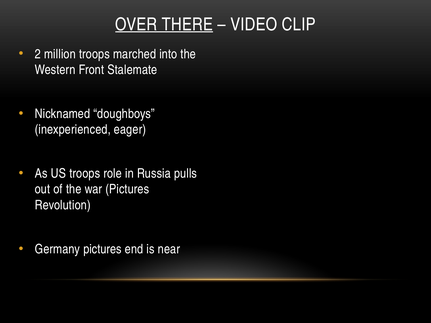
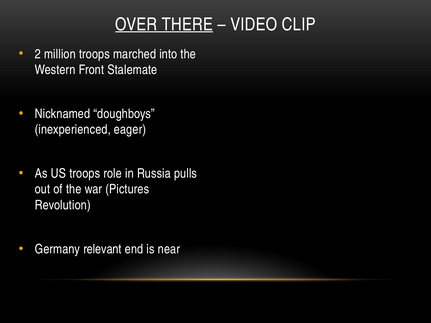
Germany pictures: pictures -> relevant
